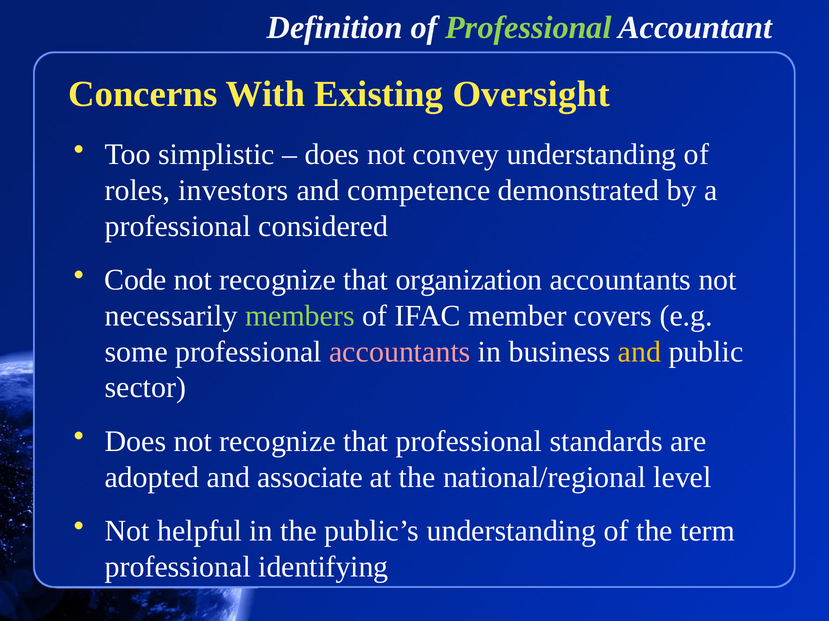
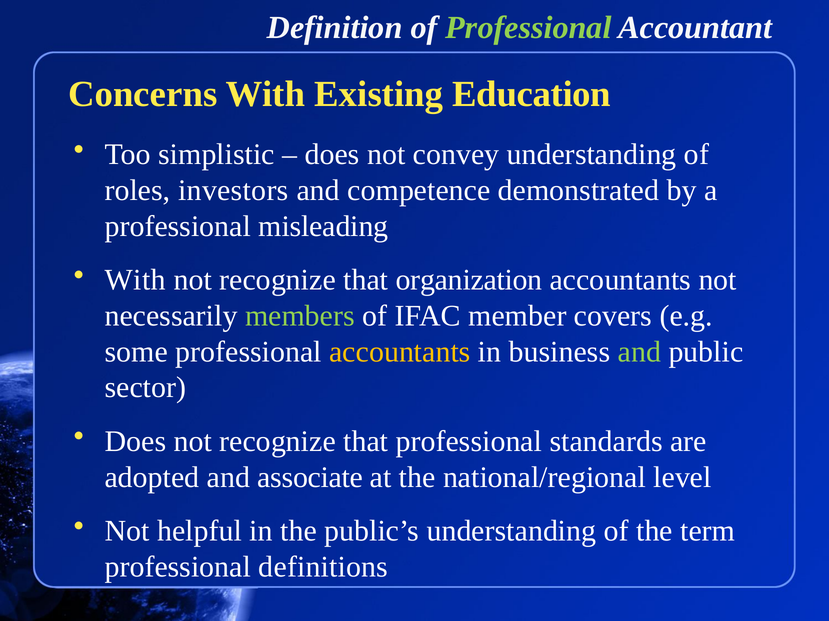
Oversight: Oversight -> Education
considered: considered -> misleading
Code at (136, 280): Code -> With
accountants at (400, 352) colour: pink -> yellow
and at (639, 352) colour: yellow -> light green
identifying: identifying -> definitions
